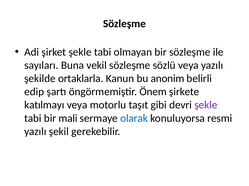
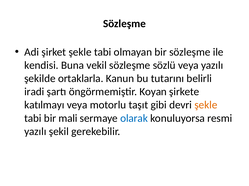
sayıları: sayıları -> kendisi
anonim: anonim -> tutarını
edip: edip -> iradi
Önem: Önem -> Koyan
şekle at (206, 105) colour: purple -> orange
